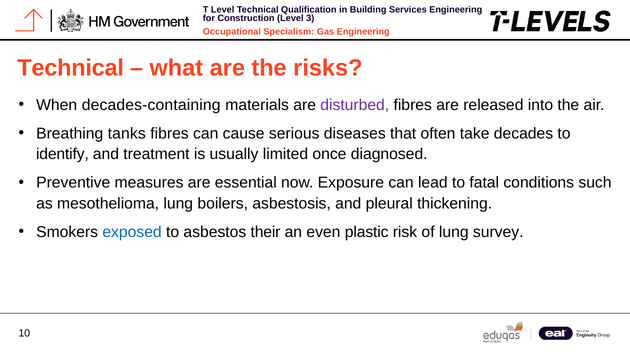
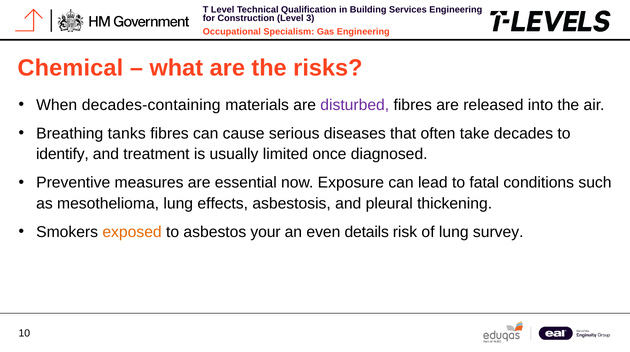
Technical at (71, 68): Technical -> Chemical
boilers: boilers -> effects
exposed colour: blue -> orange
their: their -> your
plastic: plastic -> details
